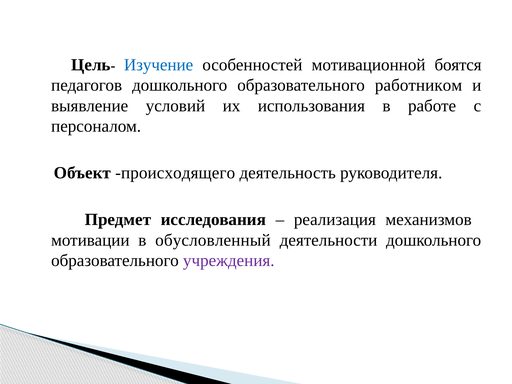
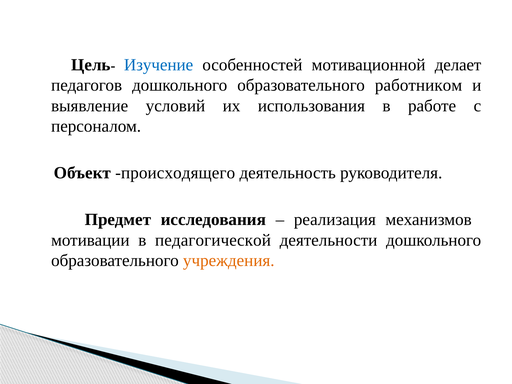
боятся: боятся -> делает
обусловленный: обусловленный -> педагогической
учреждения colour: purple -> orange
